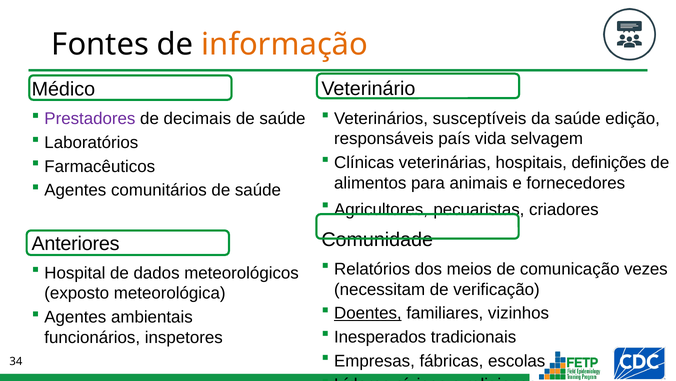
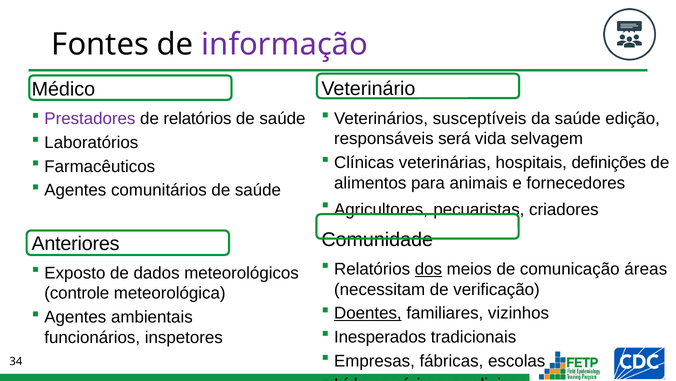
informação colour: orange -> purple
de decimais: decimais -> relatórios
país: país -> será
dos underline: none -> present
vezes: vezes -> áreas
Hospital: Hospital -> Exposto
exposto: exposto -> controle
